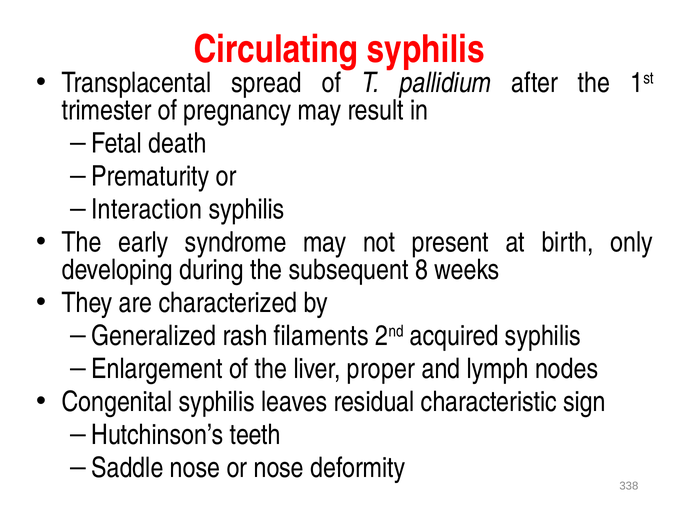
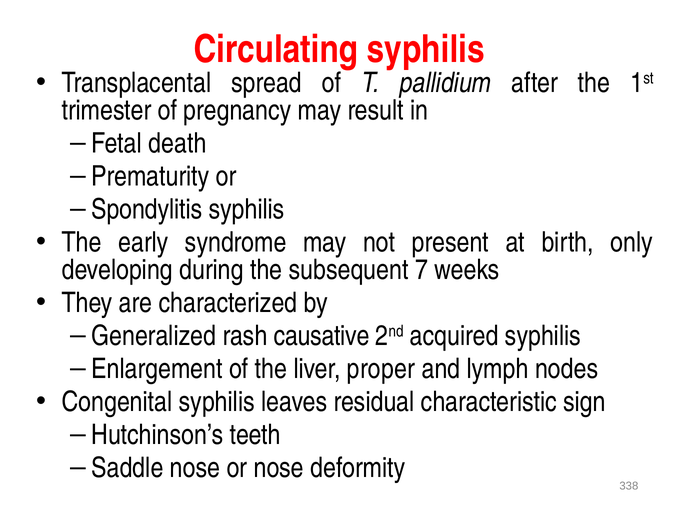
Interaction: Interaction -> Spondylitis
8: 8 -> 7
filaments: filaments -> causative
